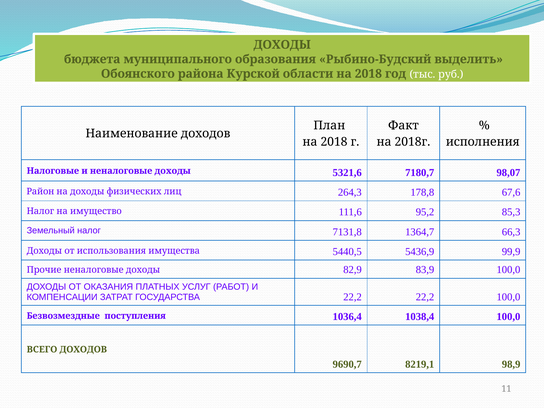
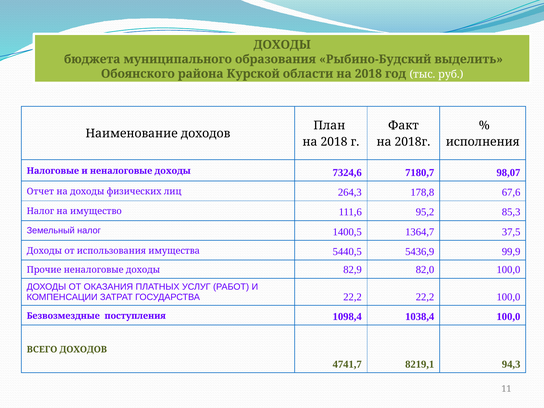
5321,6: 5321,6 -> 7324,6
Район: Район -> Отчет
7131,8: 7131,8 -> 1400,5
66,3: 66,3 -> 37,5
83,9: 83,9 -> 82,0
1036,4: 1036,4 -> 1098,4
9690,7: 9690,7 -> 4741,7
98,9: 98,9 -> 94,3
